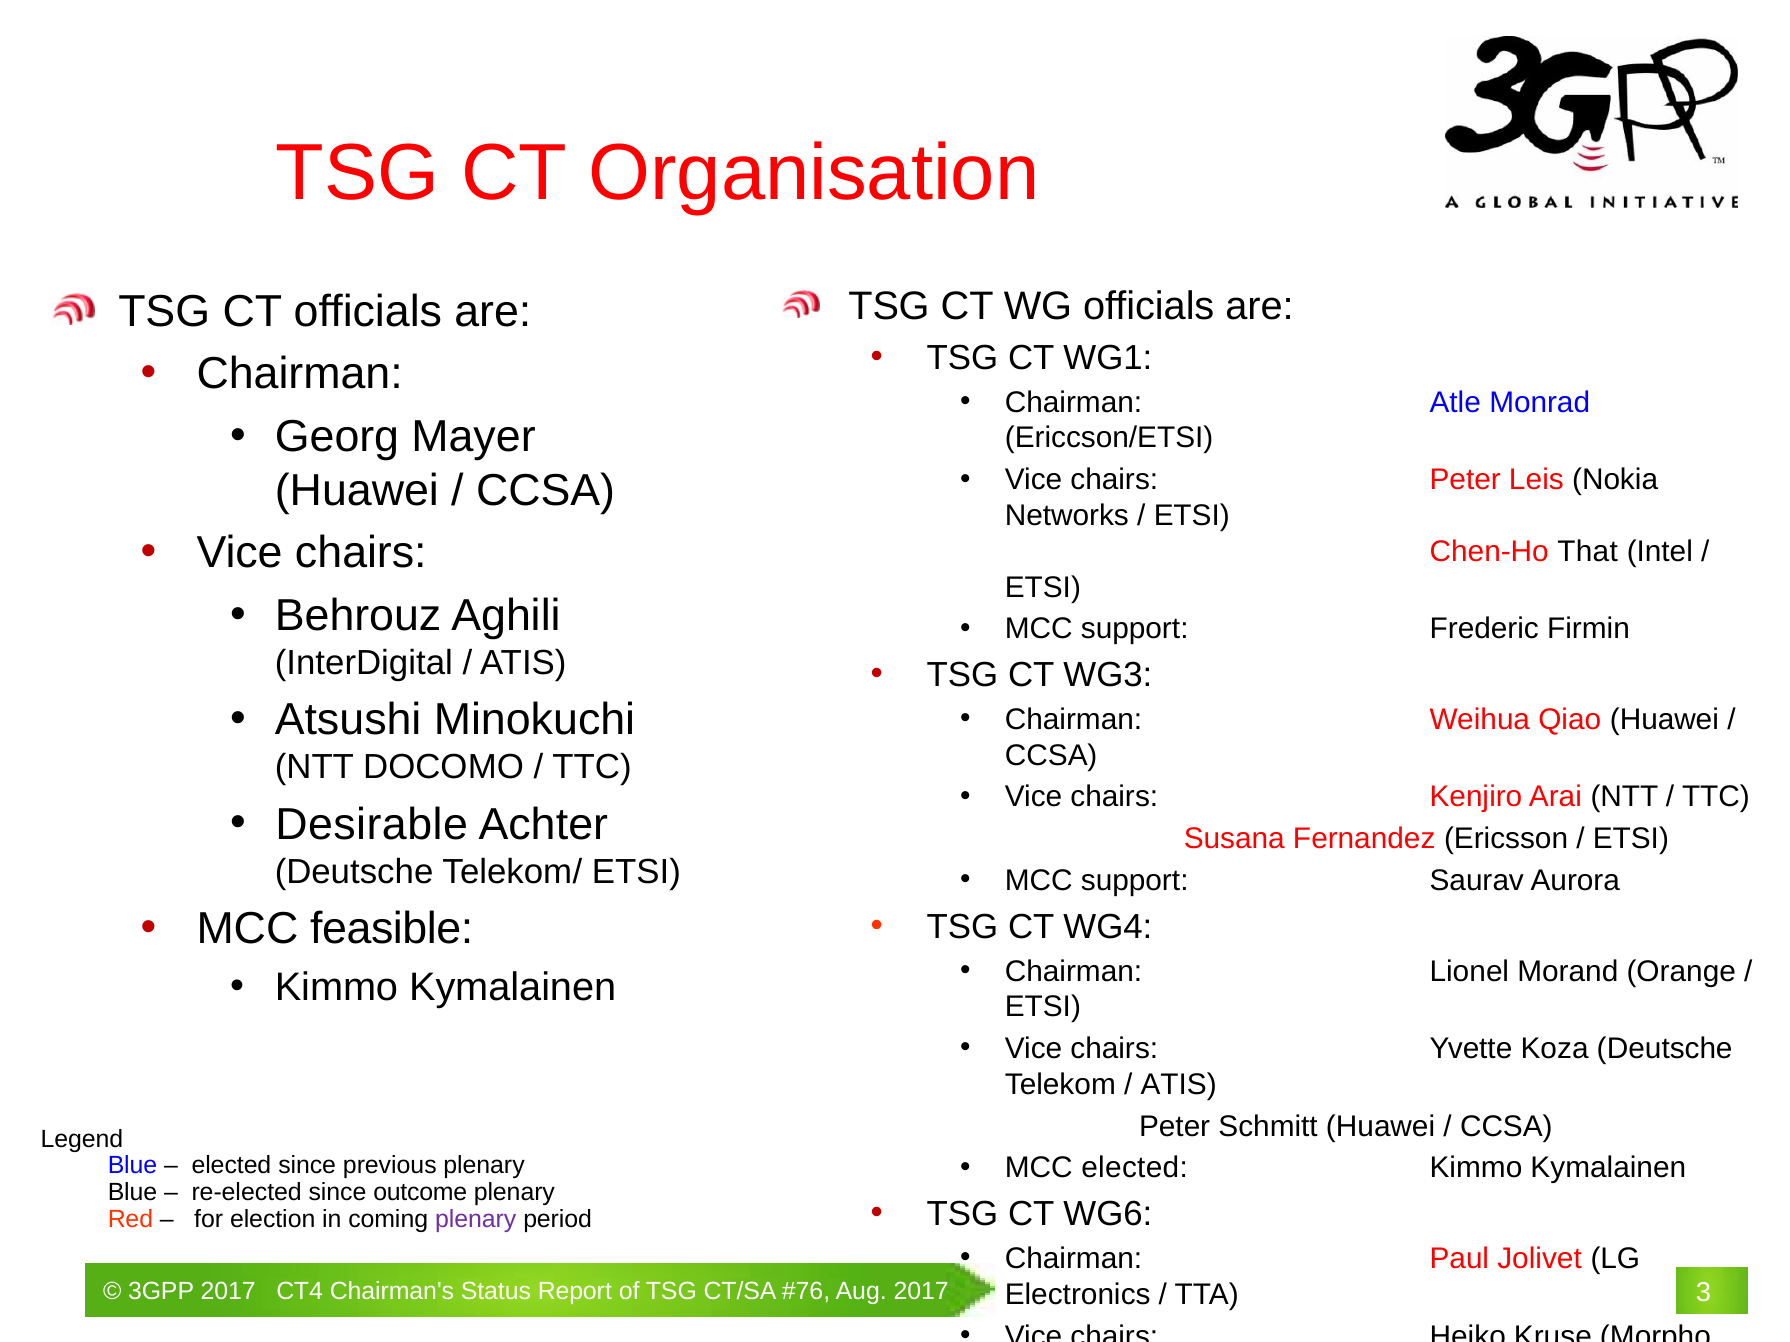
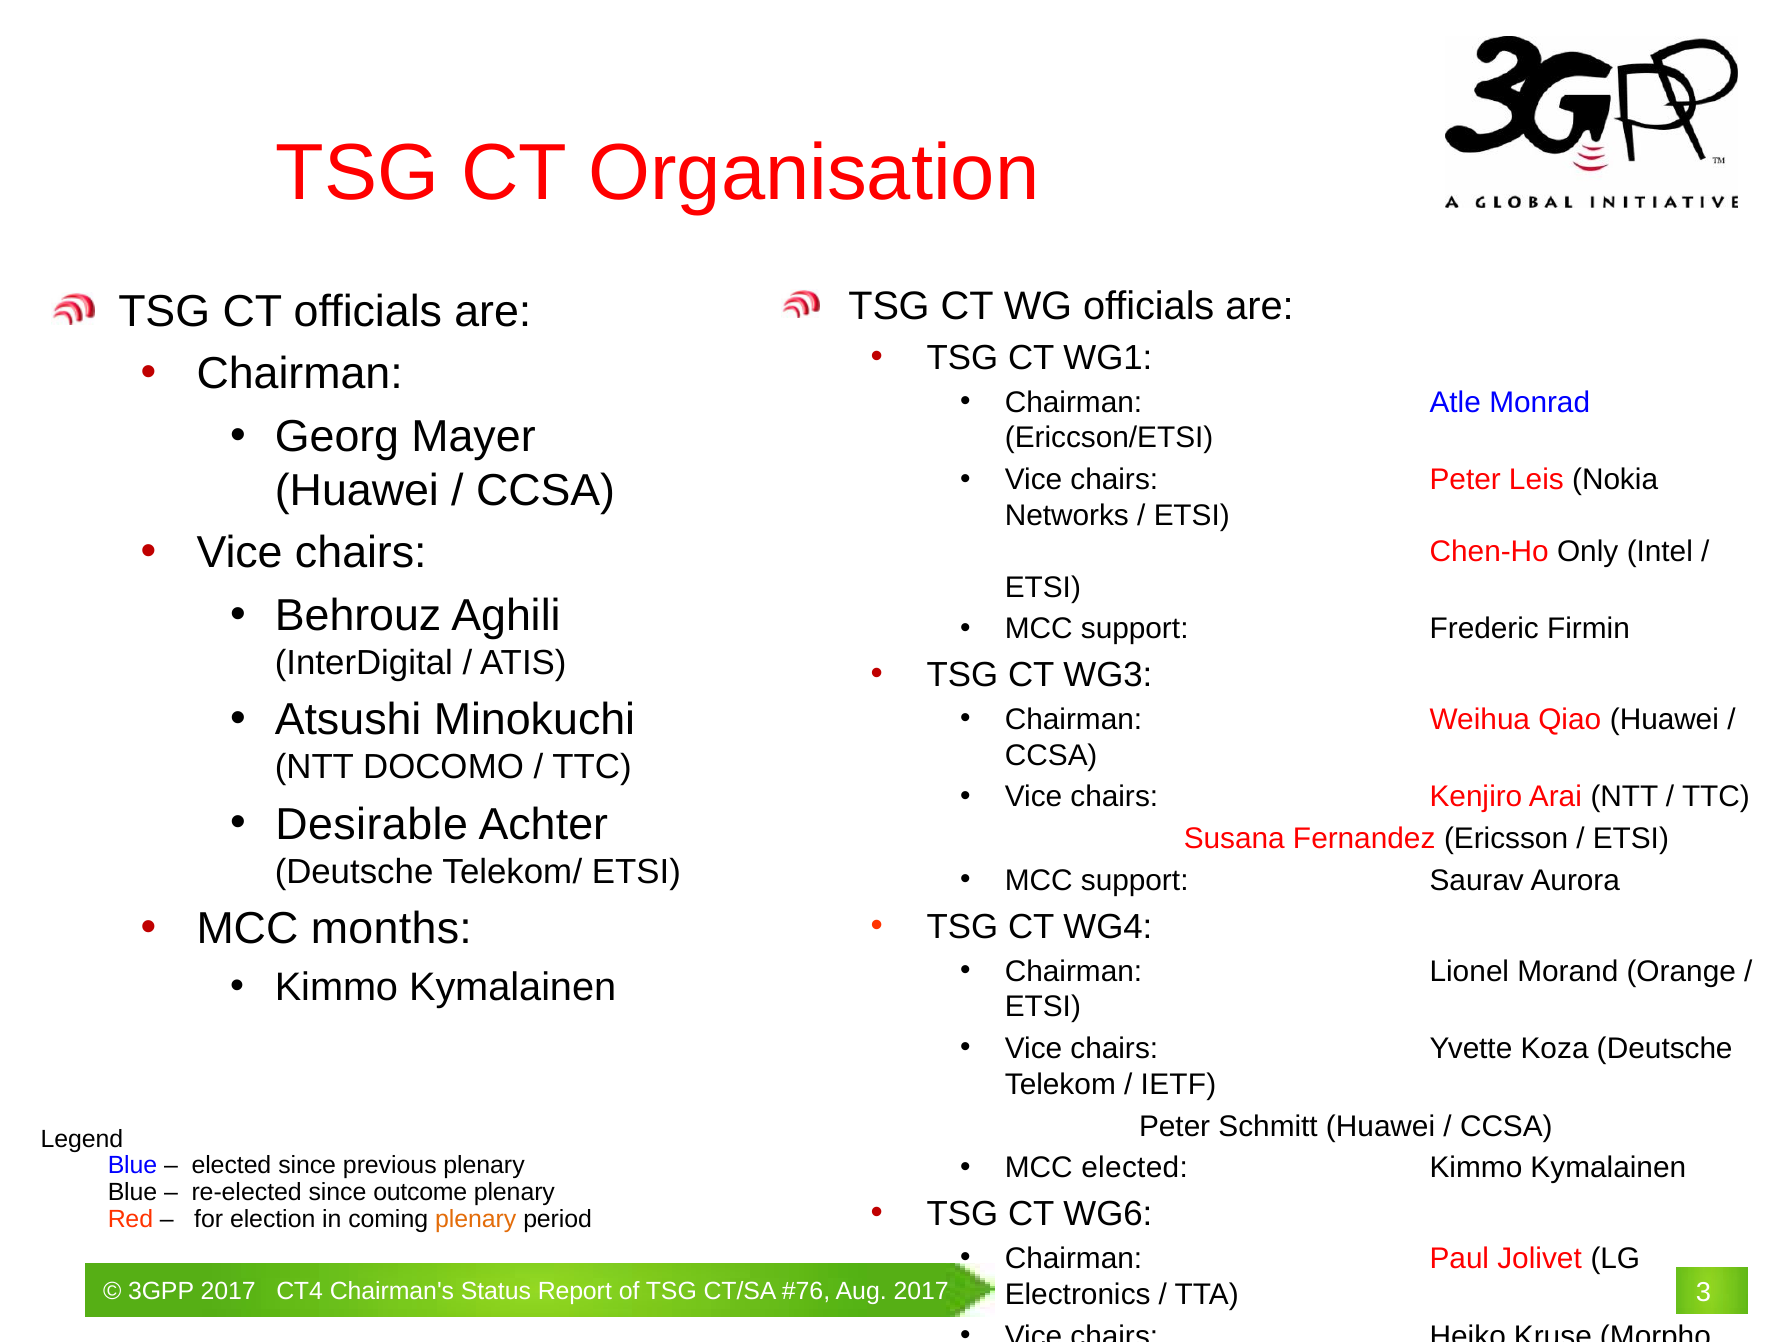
That: That -> Only
feasible: feasible -> months
ATIS at (1179, 1085): ATIS -> IETF
plenary at (476, 1220) colour: purple -> orange
